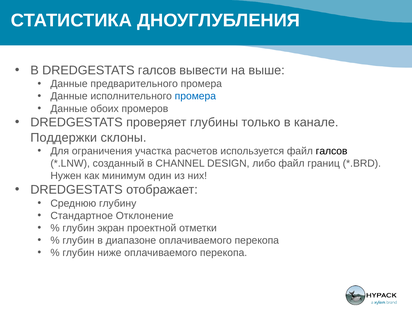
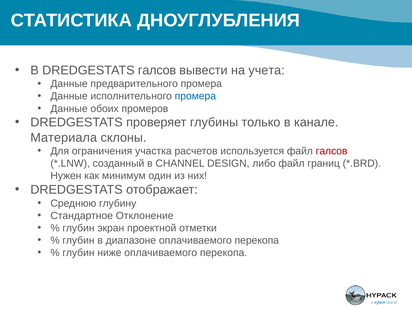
выше: выше -> учета
Поддержки: Поддержки -> Материала
галсов at (332, 151) colour: black -> red
